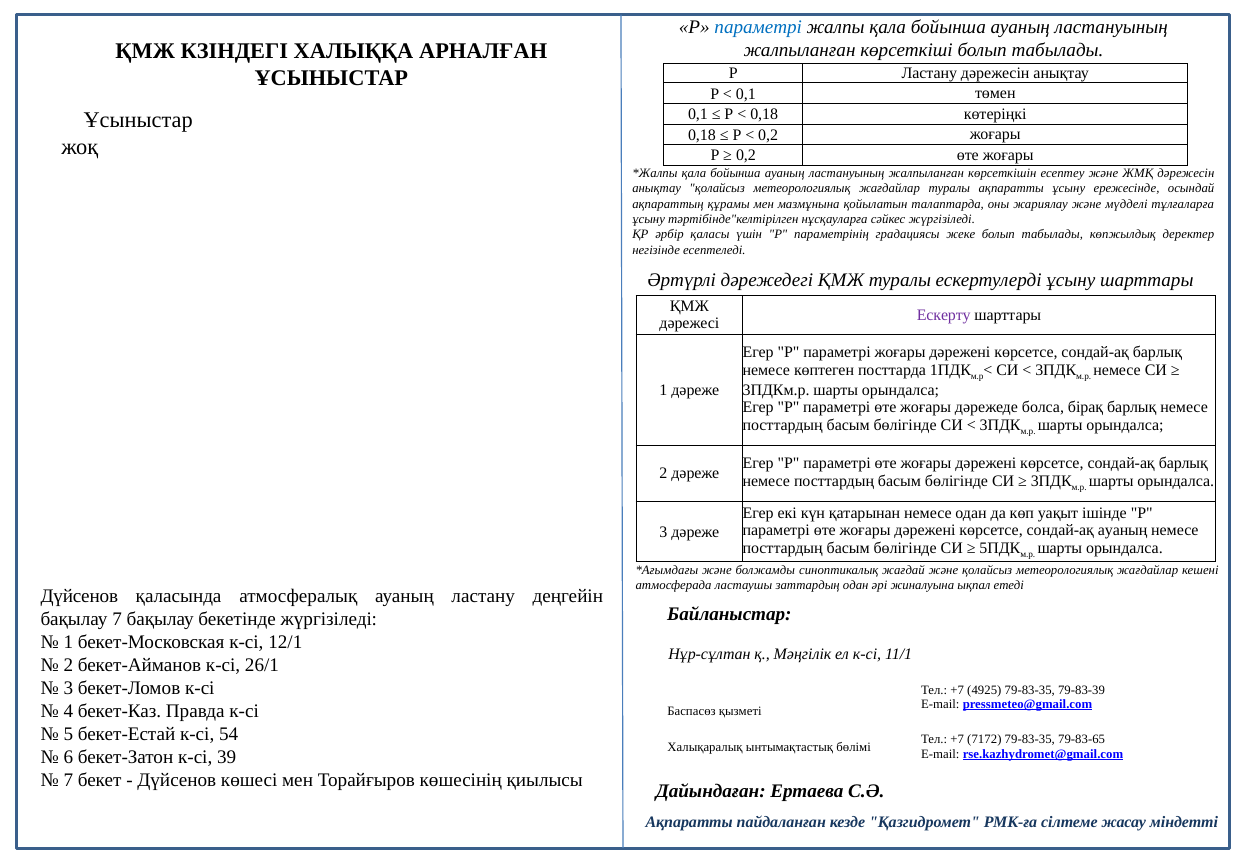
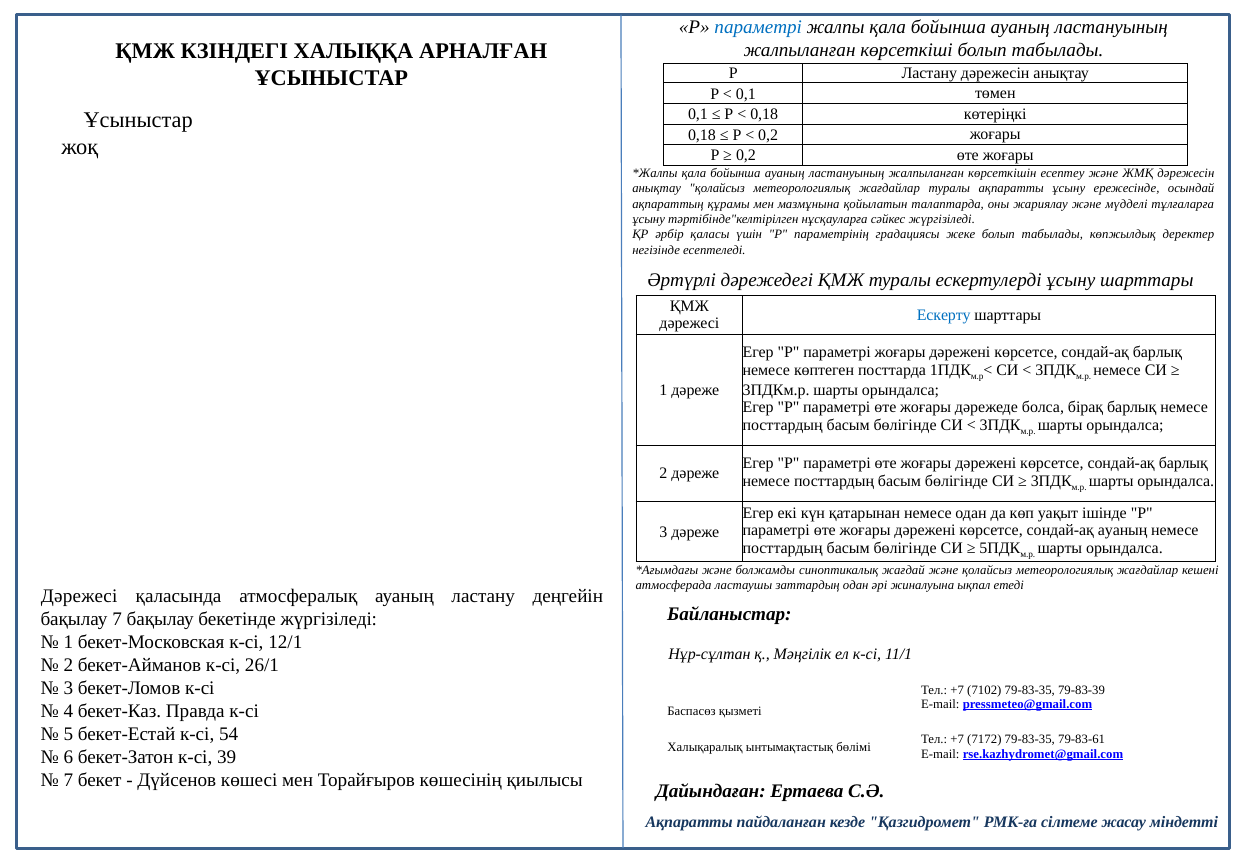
Ескерту colour: purple -> blue
Дүйсенов at (79, 595): Дүйсенов -> Дәрежесі
4925: 4925 -> 7102
79-83-65: 79-83-65 -> 79-83-61
